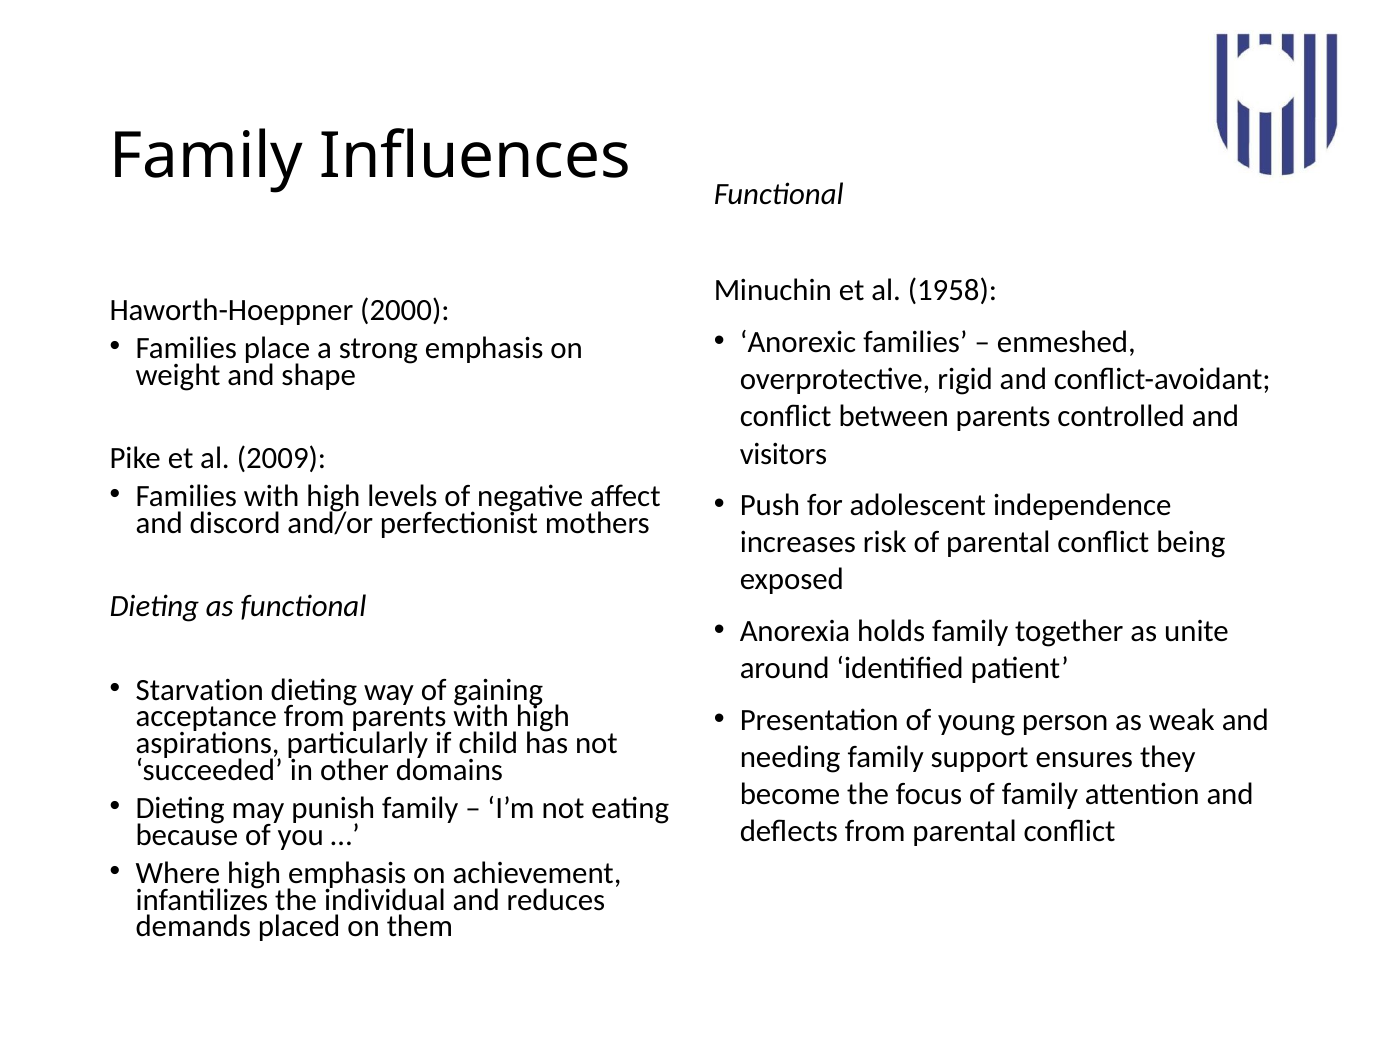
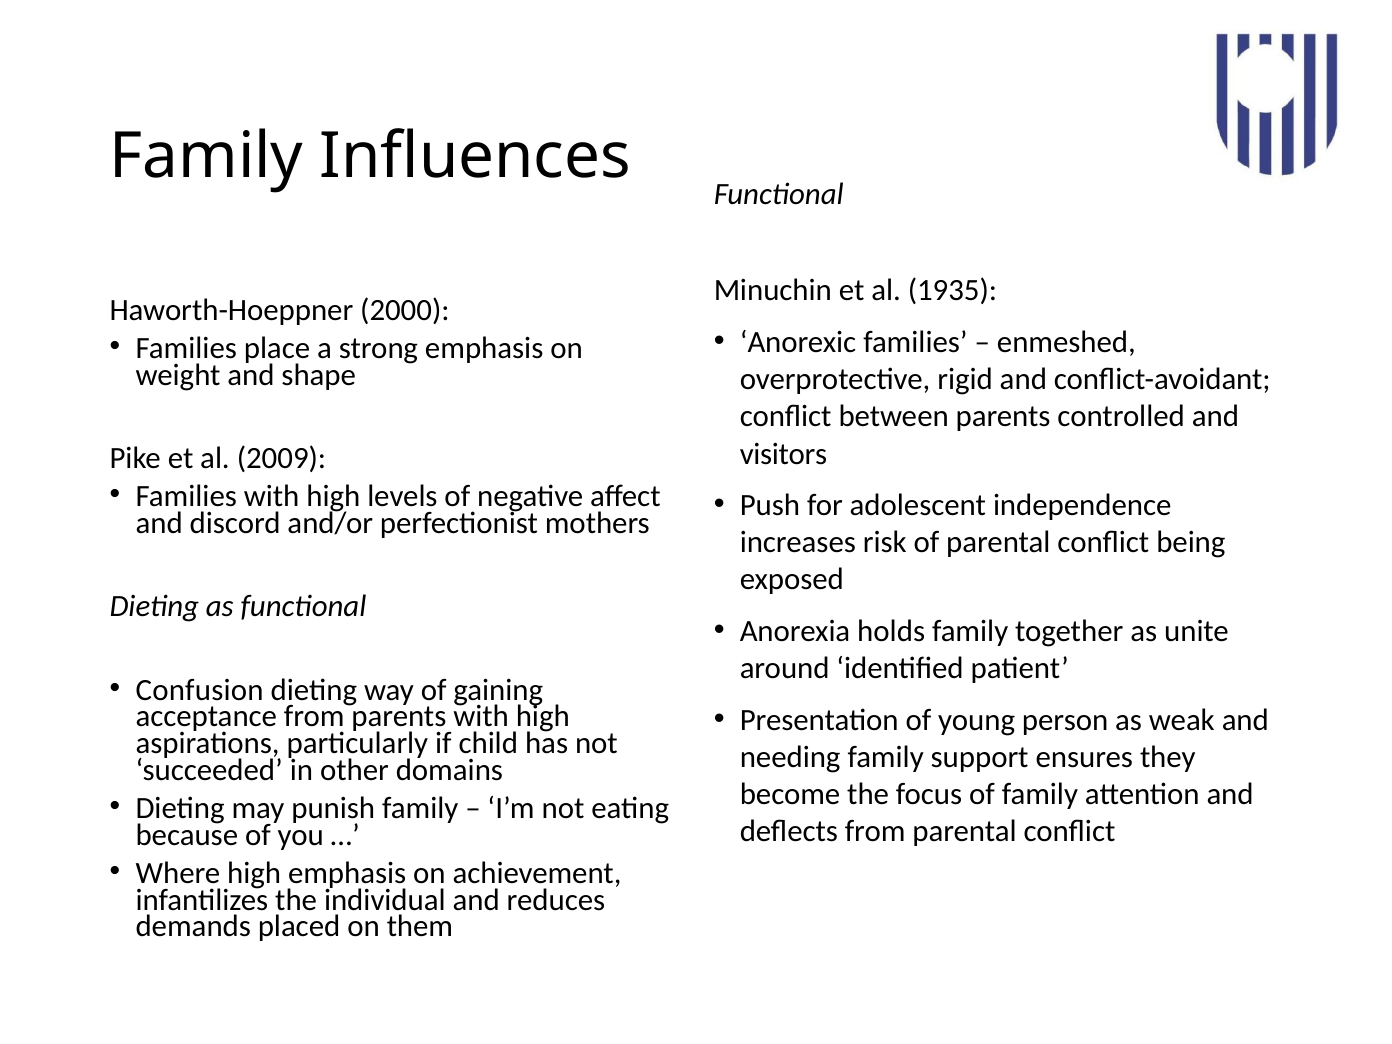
1958: 1958 -> 1935
Starvation: Starvation -> Confusion
